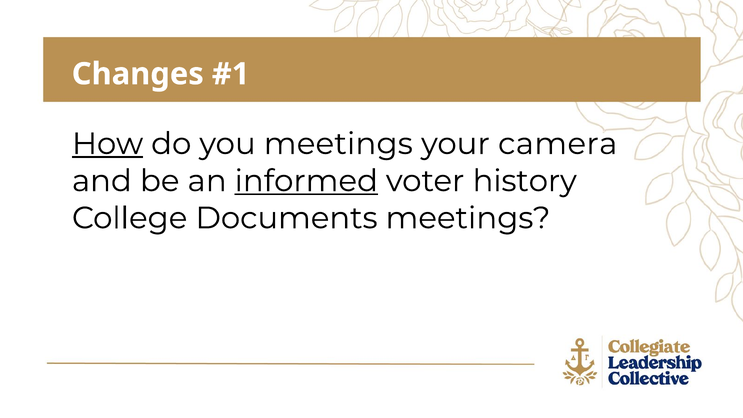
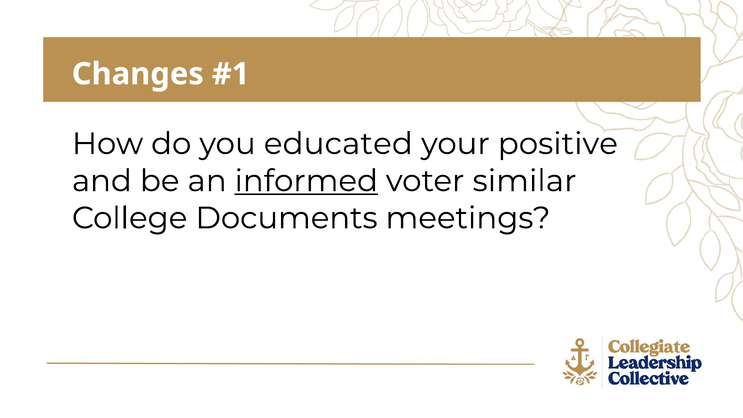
How underline: present -> none
you meetings: meetings -> educated
camera: camera -> positive
history: history -> similar
